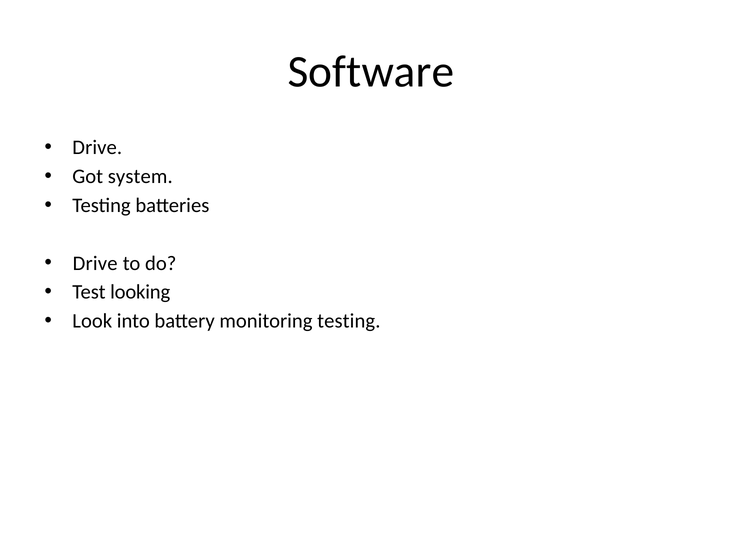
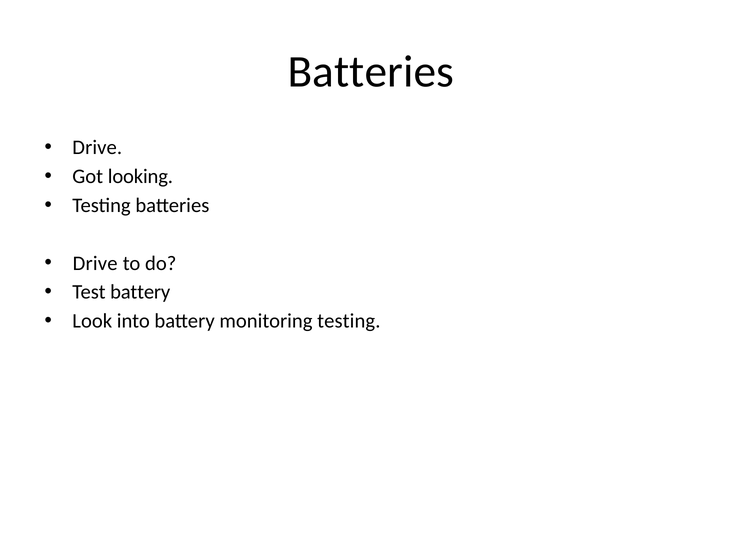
Software at (371, 72): Software -> Batteries
system: system -> looking
Test looking: looking -> battery
